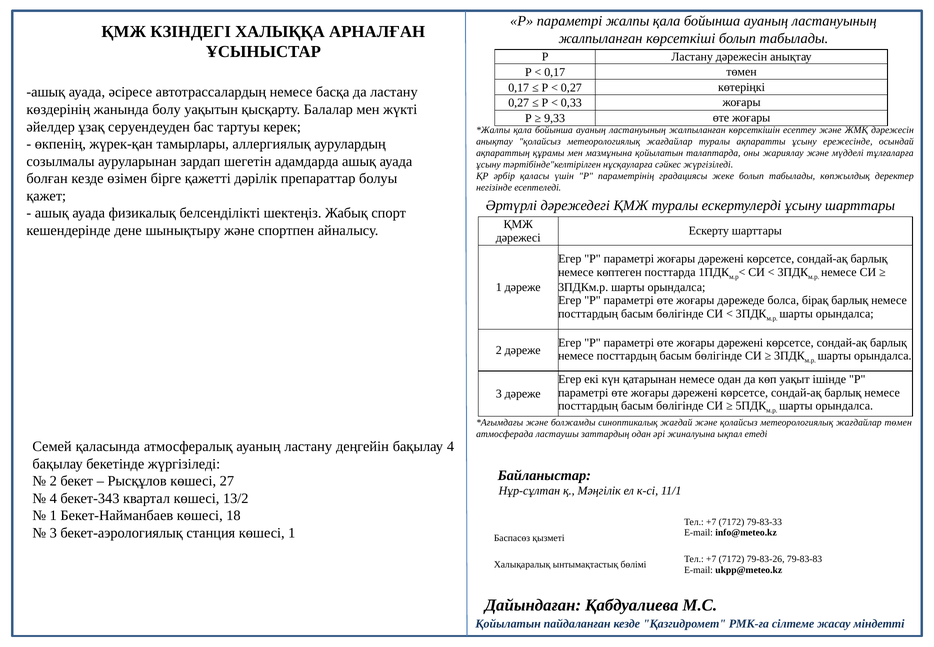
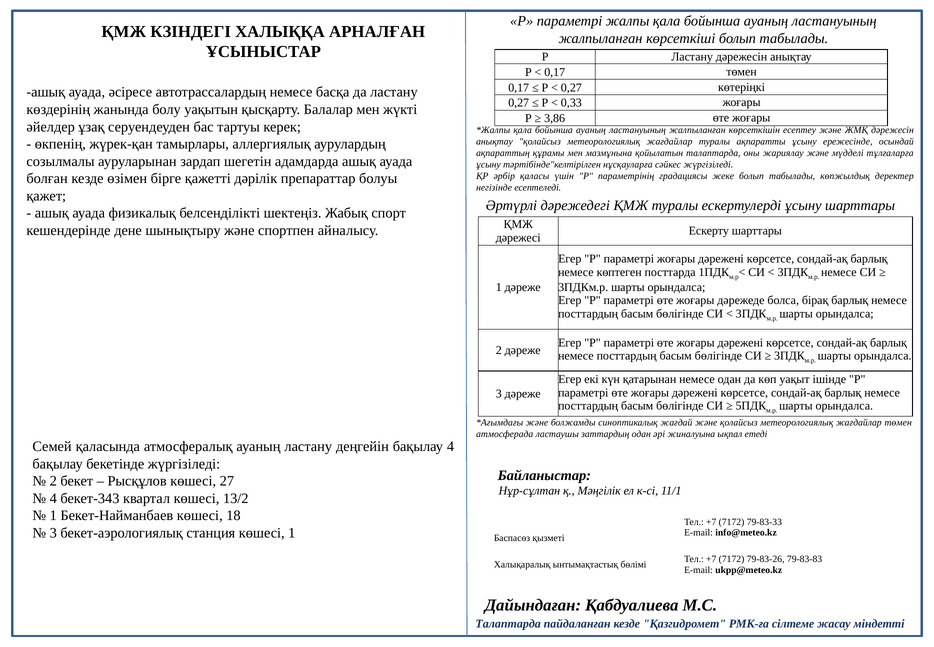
9,33: 9,33 -> 3,86
Қойылатын at (508, 623): Қойылатын -> Талаптарда
